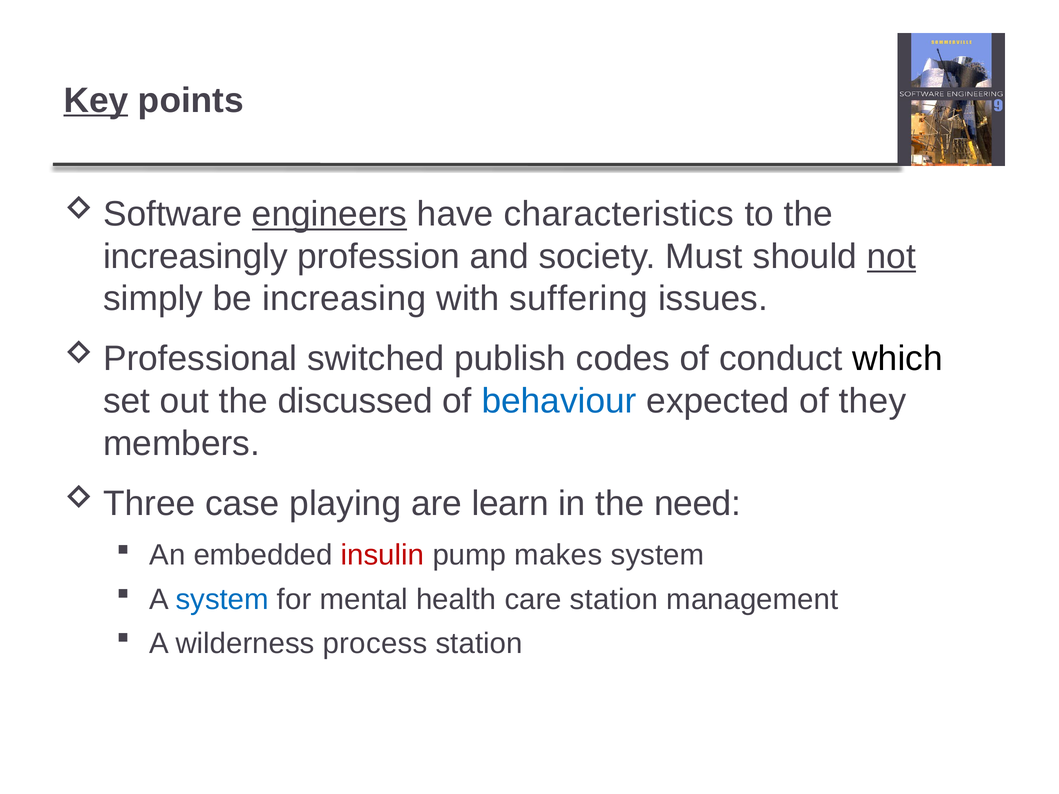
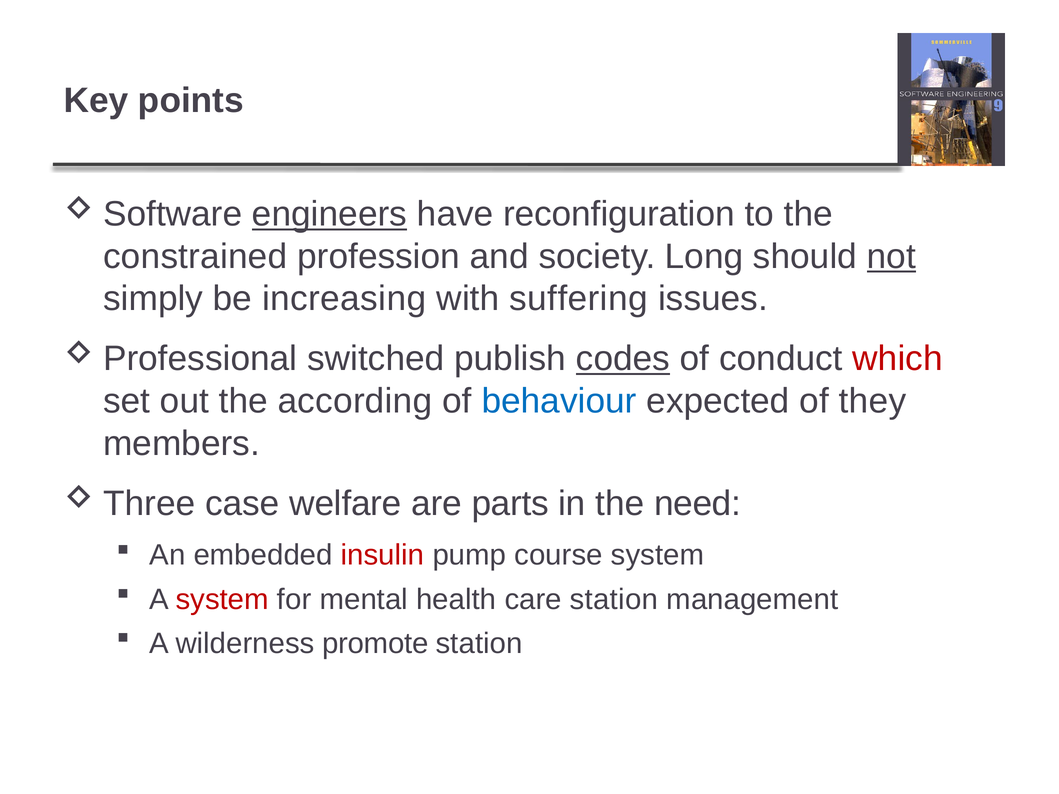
Key underline: present -> none
characteristics: characteristics -> reconfiguration
increasingly: increasingly -> constrained
Must: Must -> Long
codes underline: none -> present
which colour: black -> red
discussed: discussed -> according
playing: playing -> welfare
learn: learn -> parts
makes: makes -> course
system at (222, 600) colour: blue -> red
process: process -> promote
